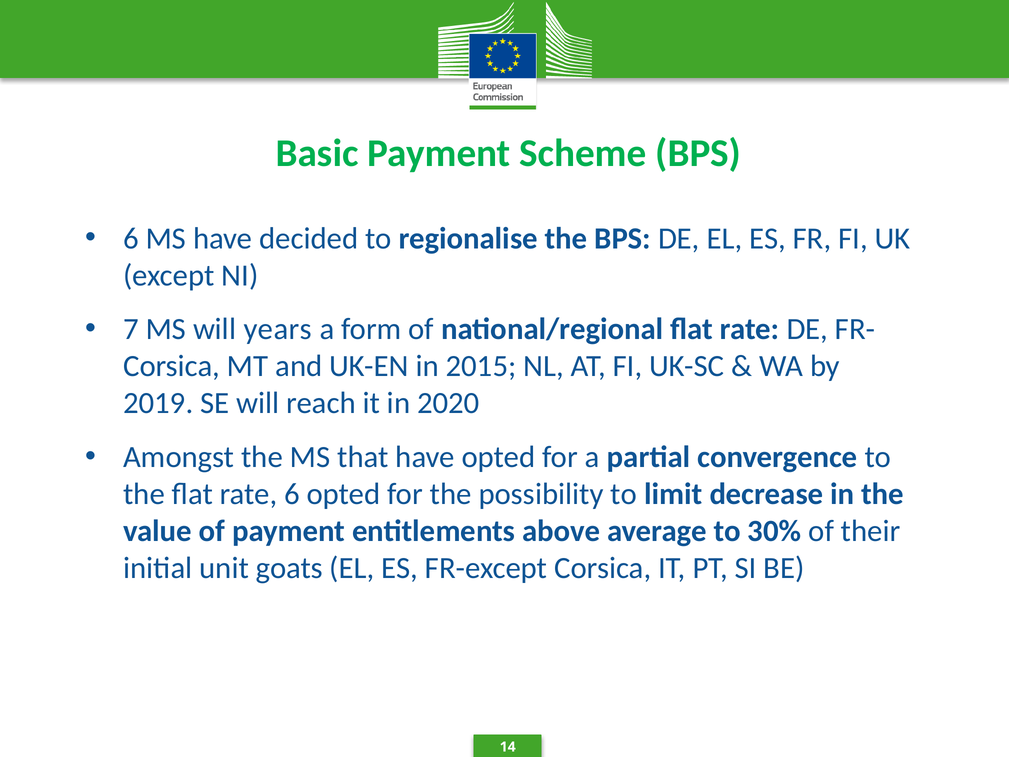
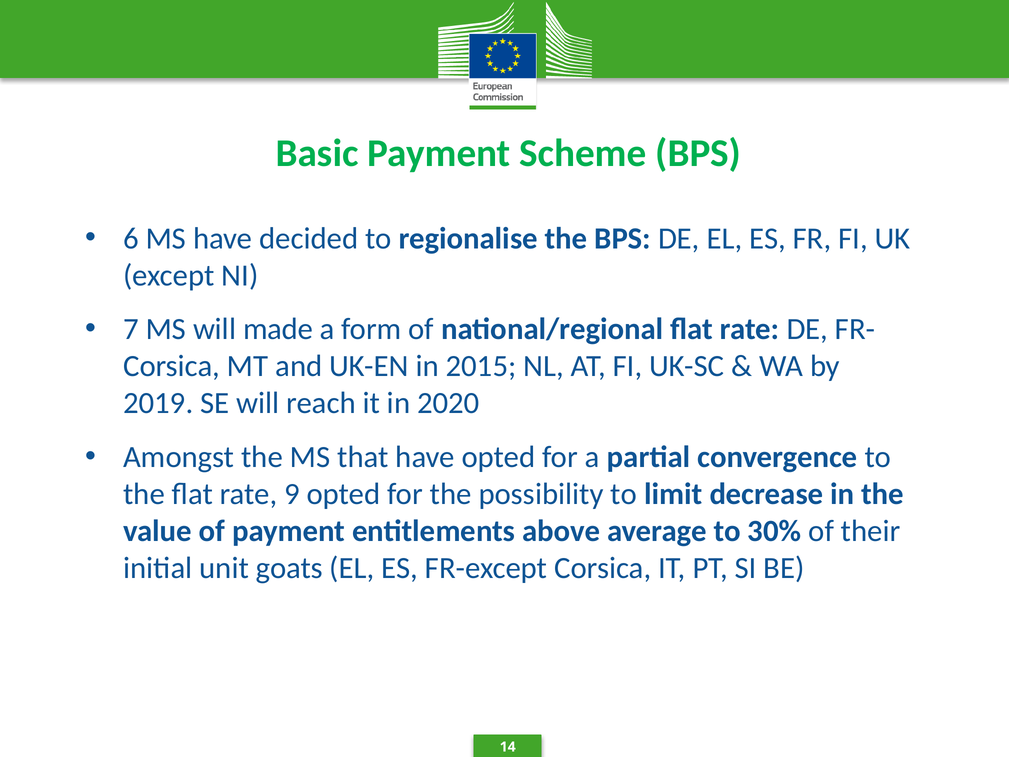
years: years -> made
rate 6: 6 -> 9
